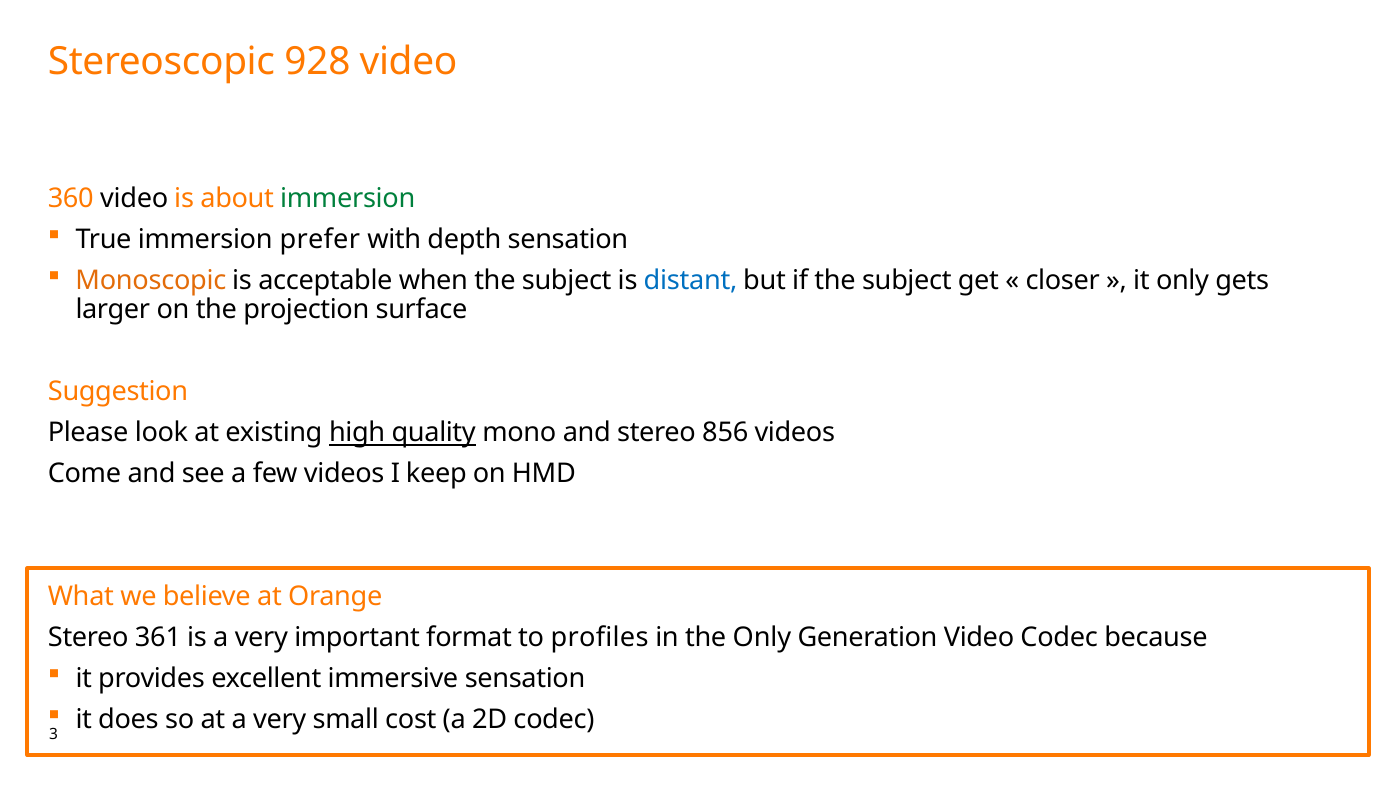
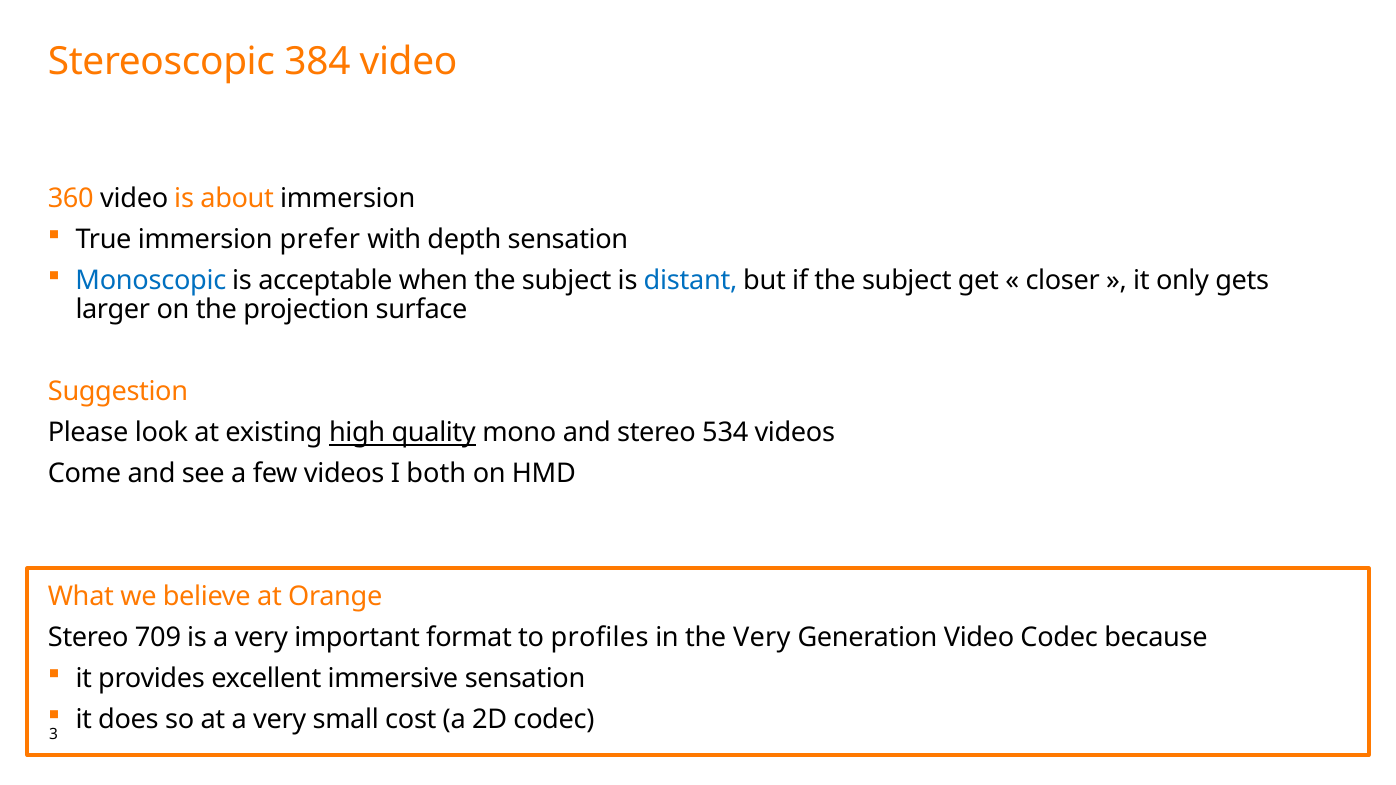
928: 928 -> 384
immersion at (348, 198) colour: green -> black
Monoscopic colour: orange -> blue
856: 856 -> 534
keep: keep -> both
361: 361 -> 709
the Only: Only -> Very
